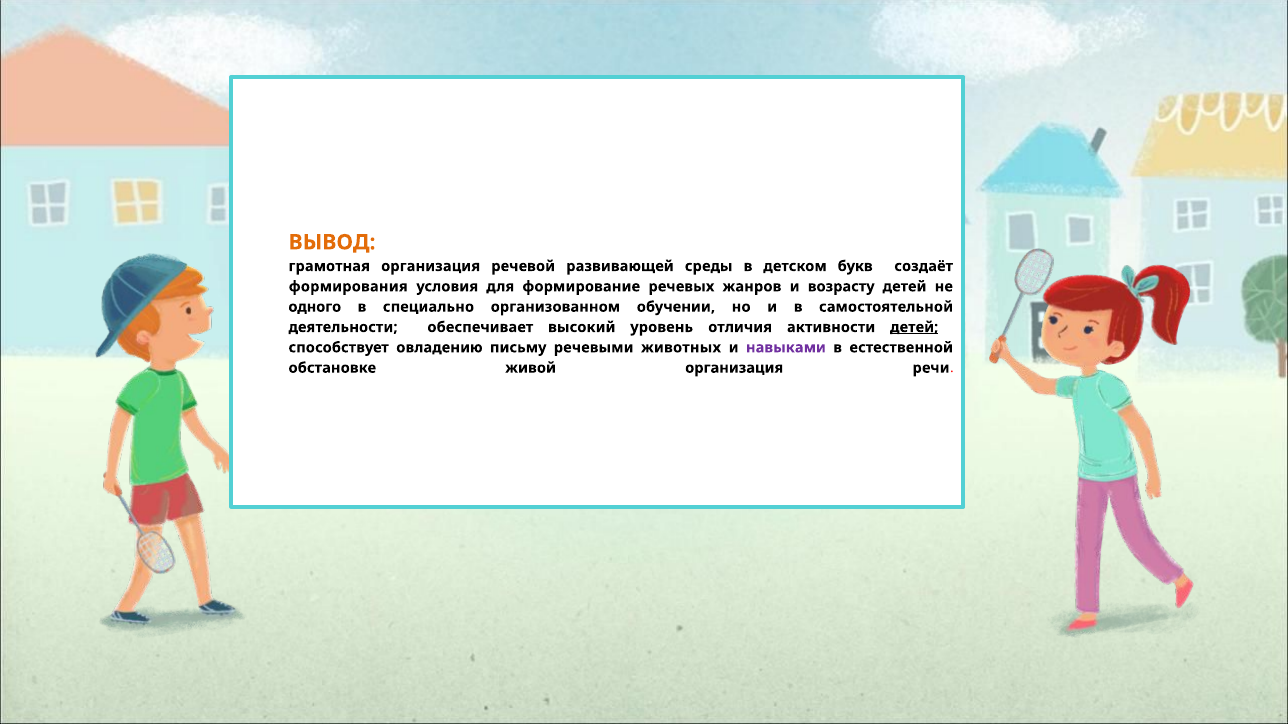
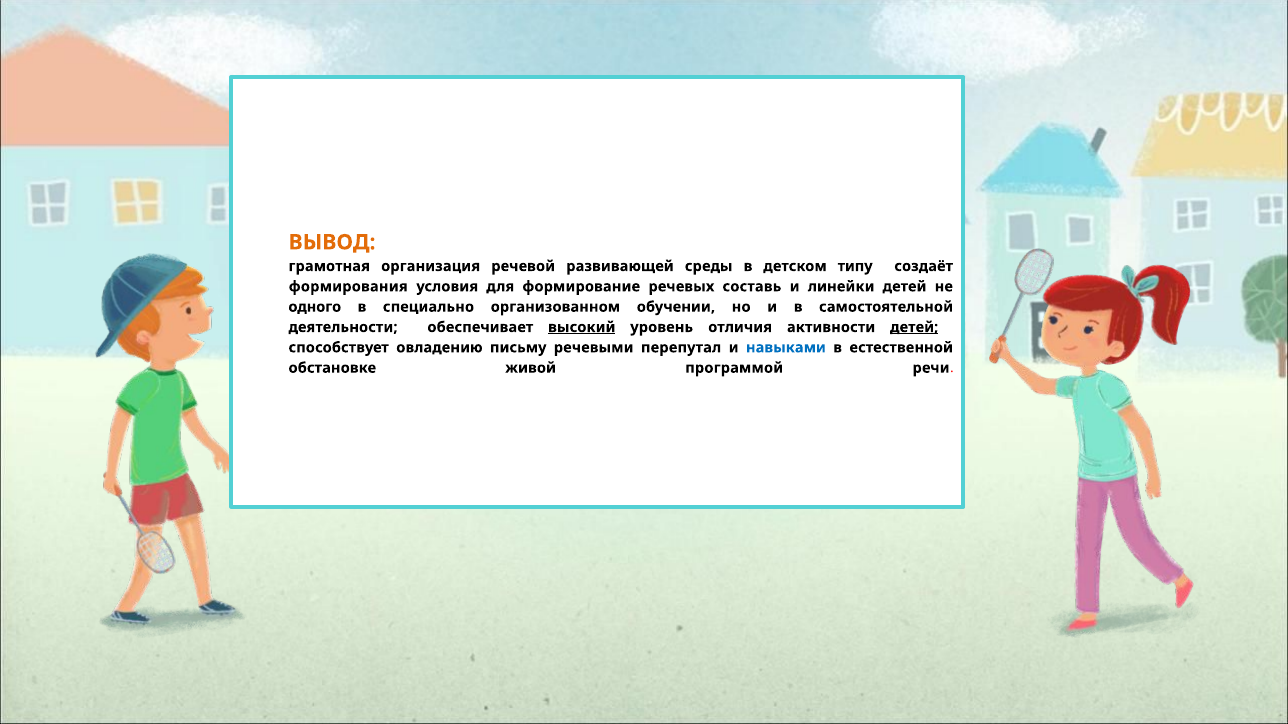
букв: букв -> типу
жанров: жанров -> составь
возрасту: возрасту -> линейки
высокий underline: none -> present
животных: животных -> перепутал
навыками colour: purple -> blue
живой организация: организация -> программой
